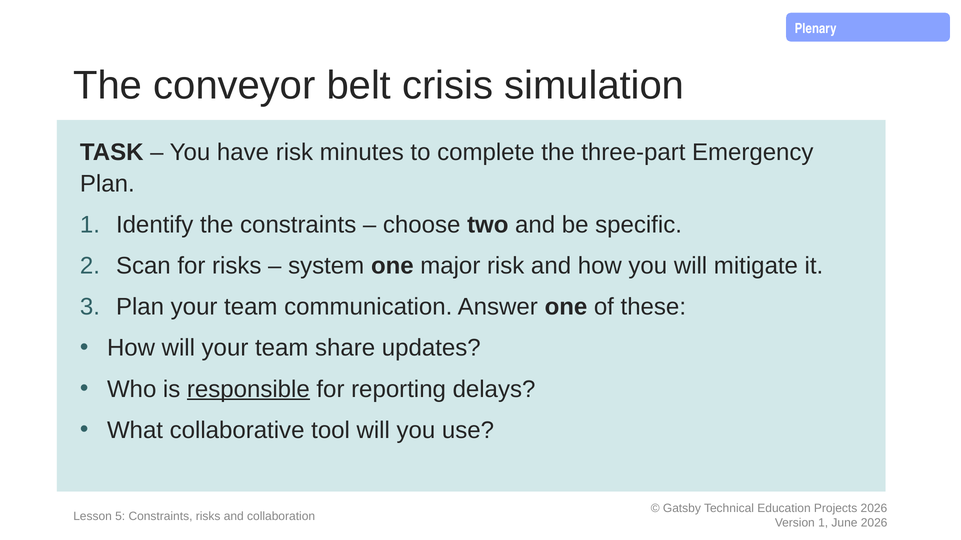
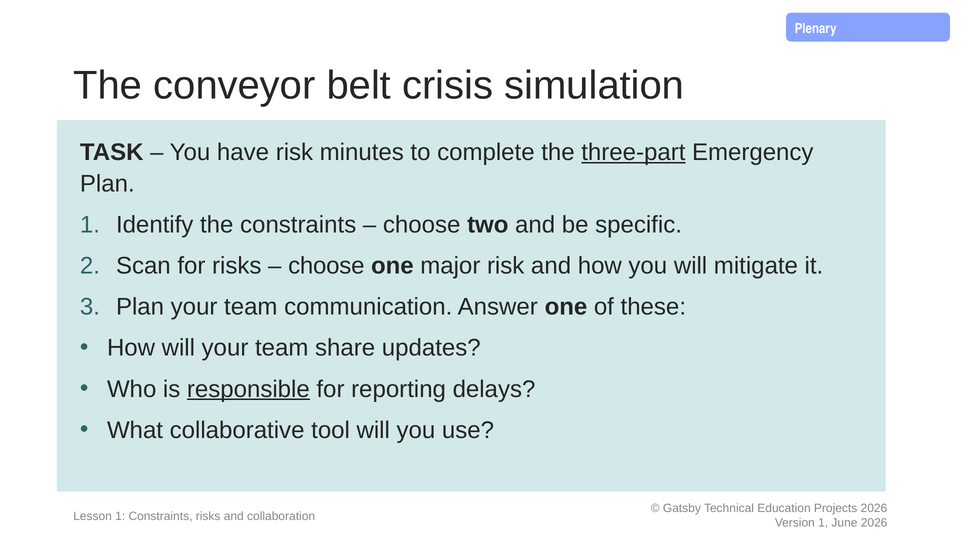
three-part underline: none -> present
system at (326, 266): system -> choose
Lesson 5: 5 -> 1
